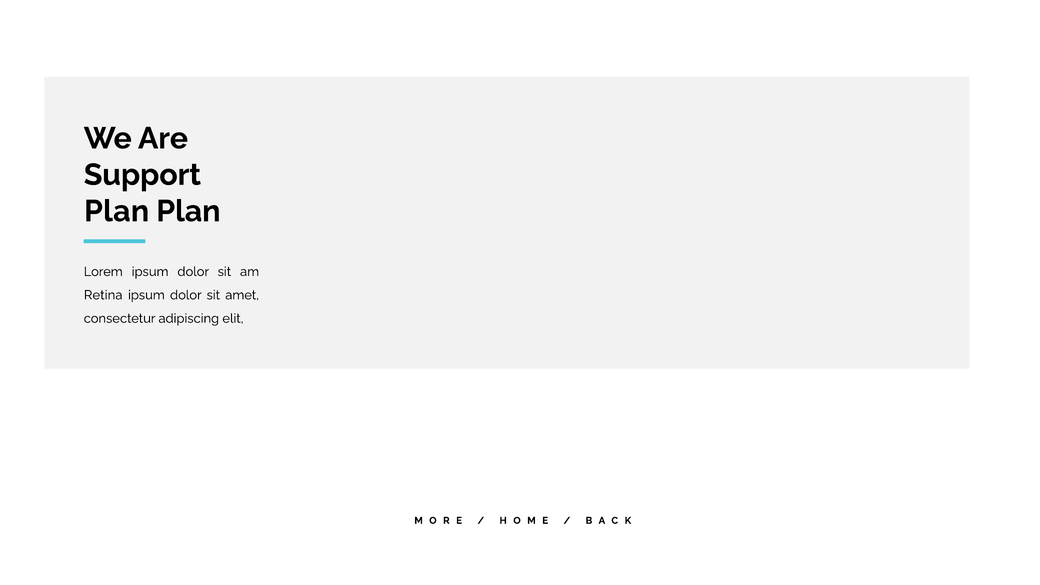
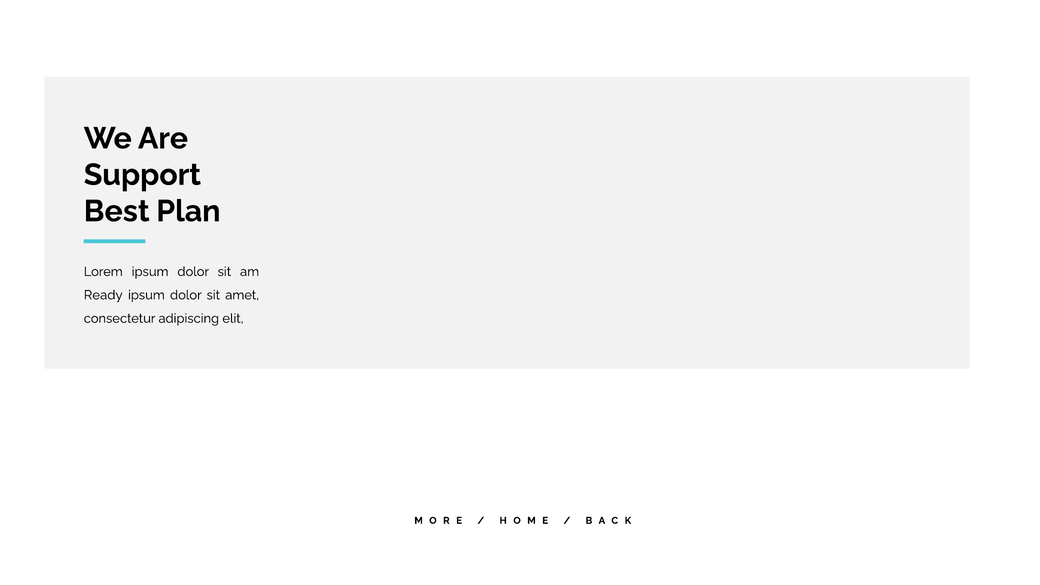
Plan at (117, 211): Plan -> Best
Retina: Retina -> Ready
